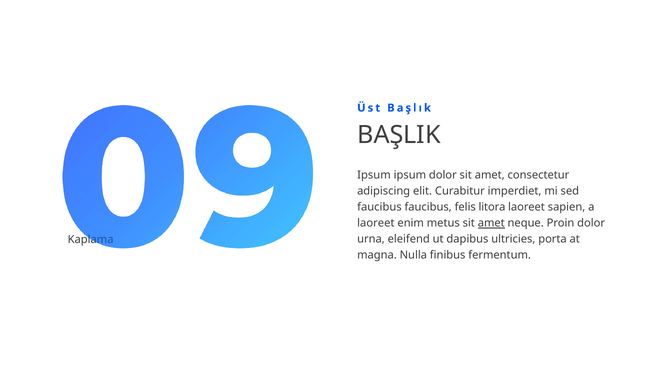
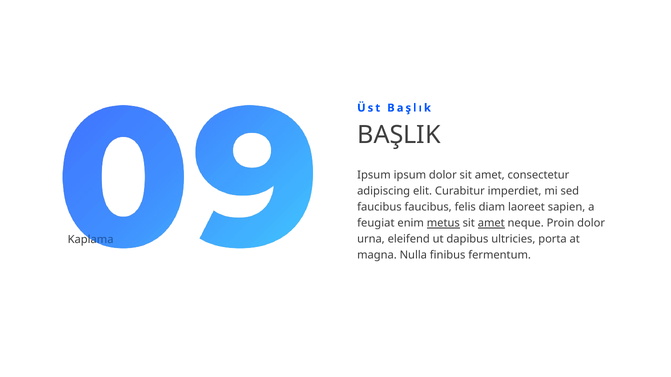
litora: litora -> diam
laoreet at (376, 223): laoreet -> feugiat
metus underline: none -> present
